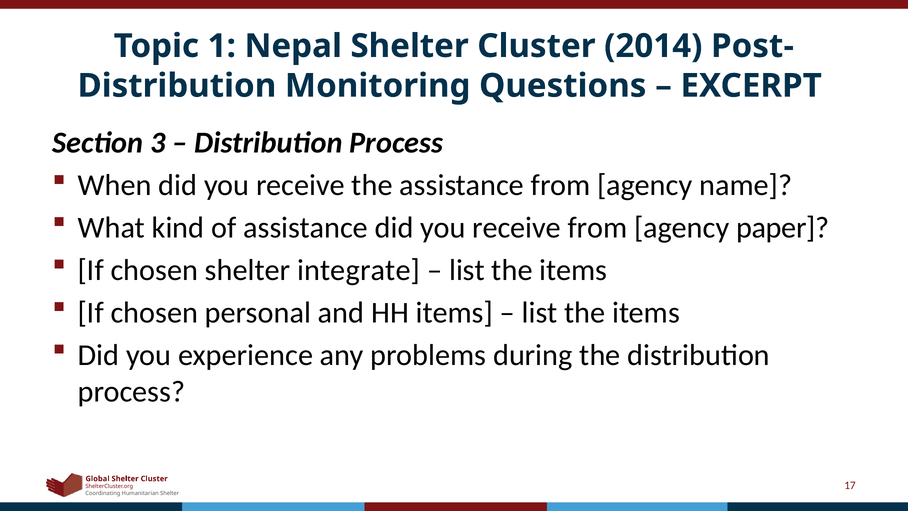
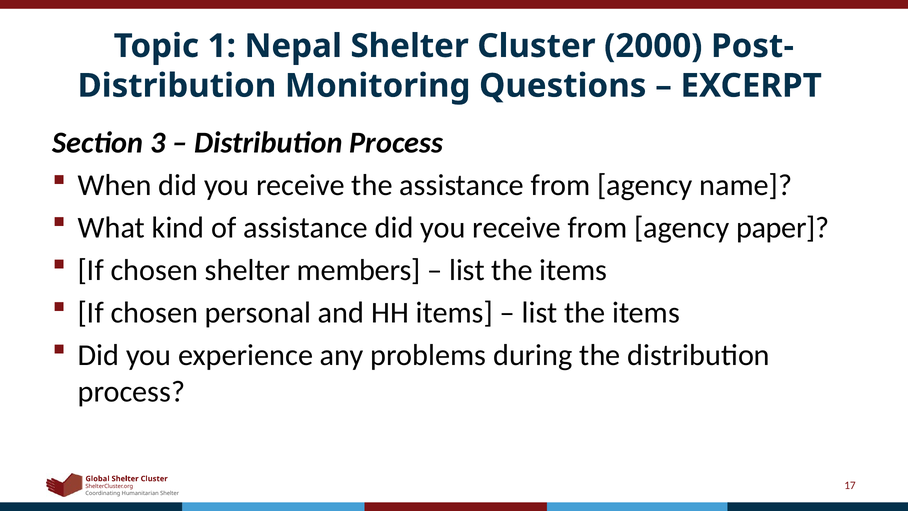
2014: 2014 -> 2000
integrate: integrate -> members
